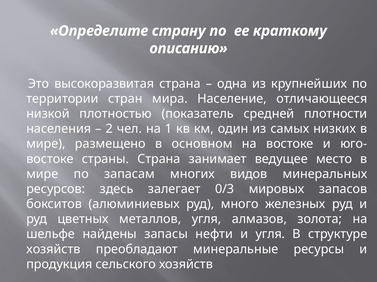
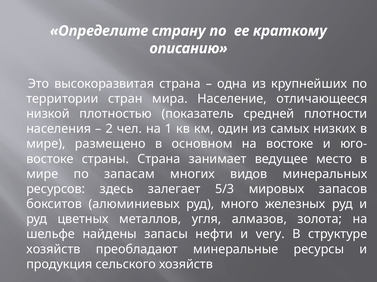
0/3: 0/3 -> 5/3
и угля: угля -> very
